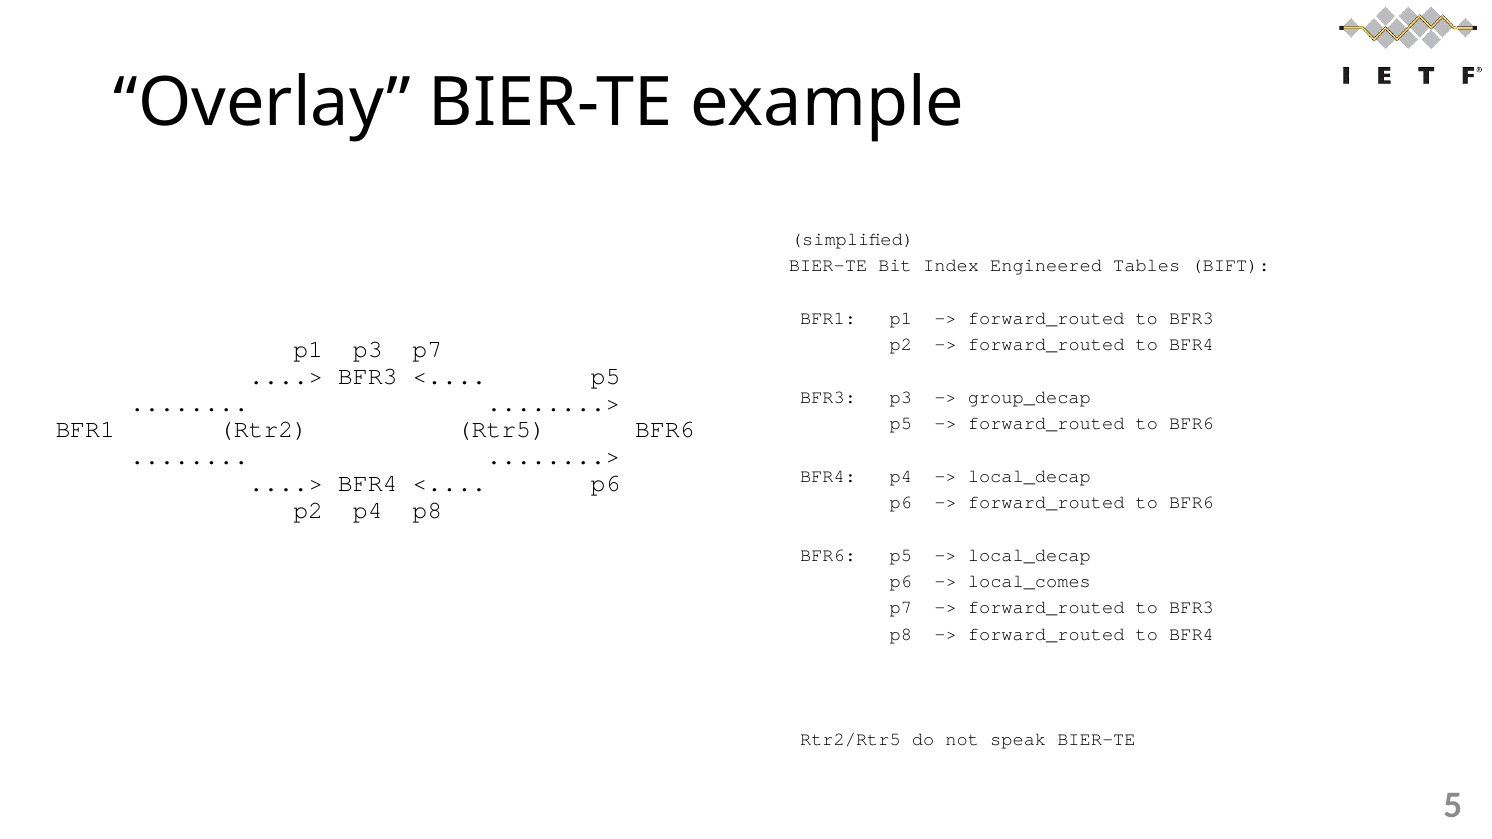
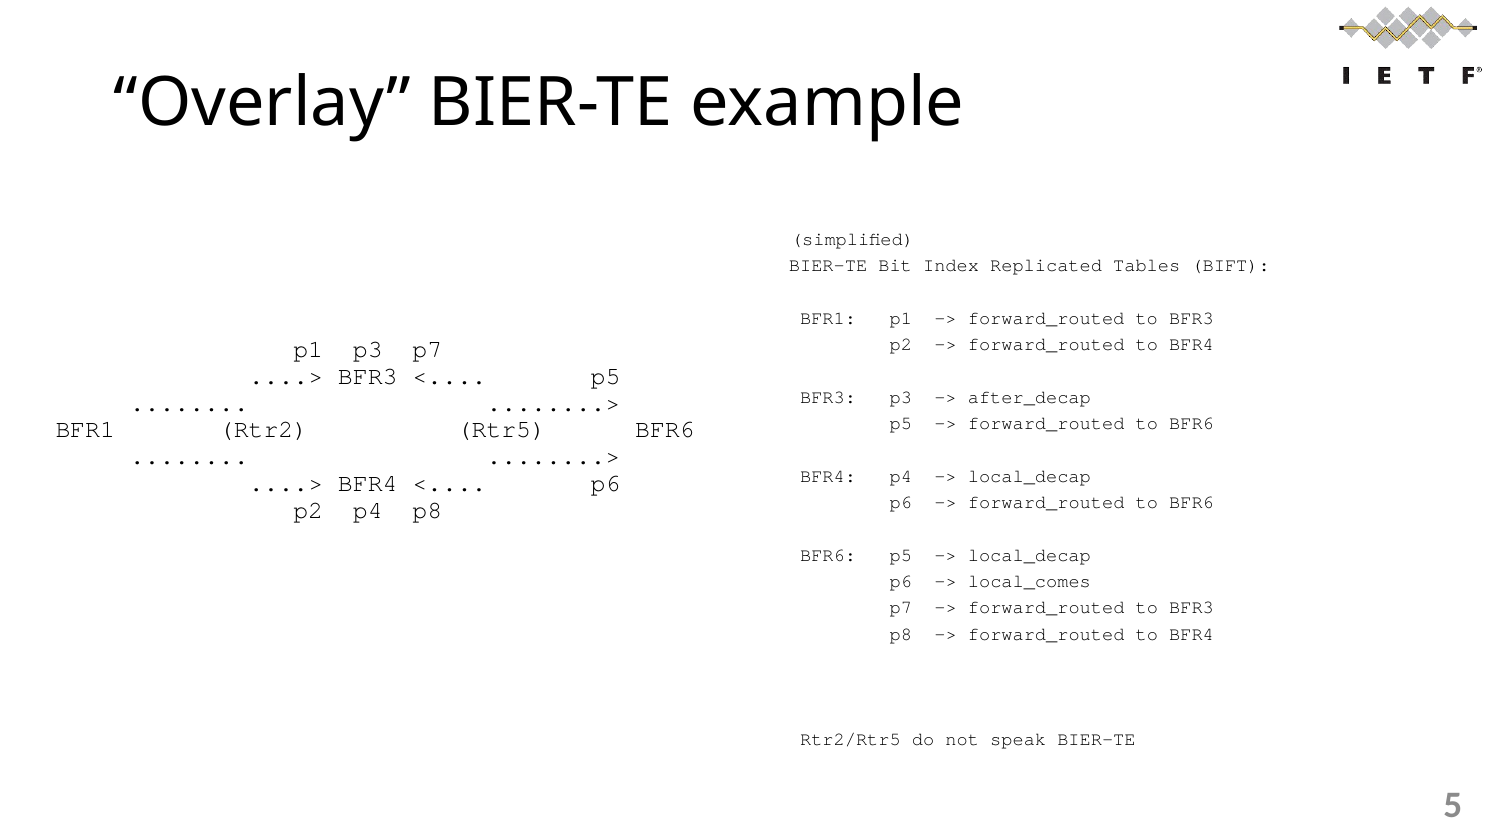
Engineered: Engineered -> Replicated
group_decap: group_decap -> after_decap
